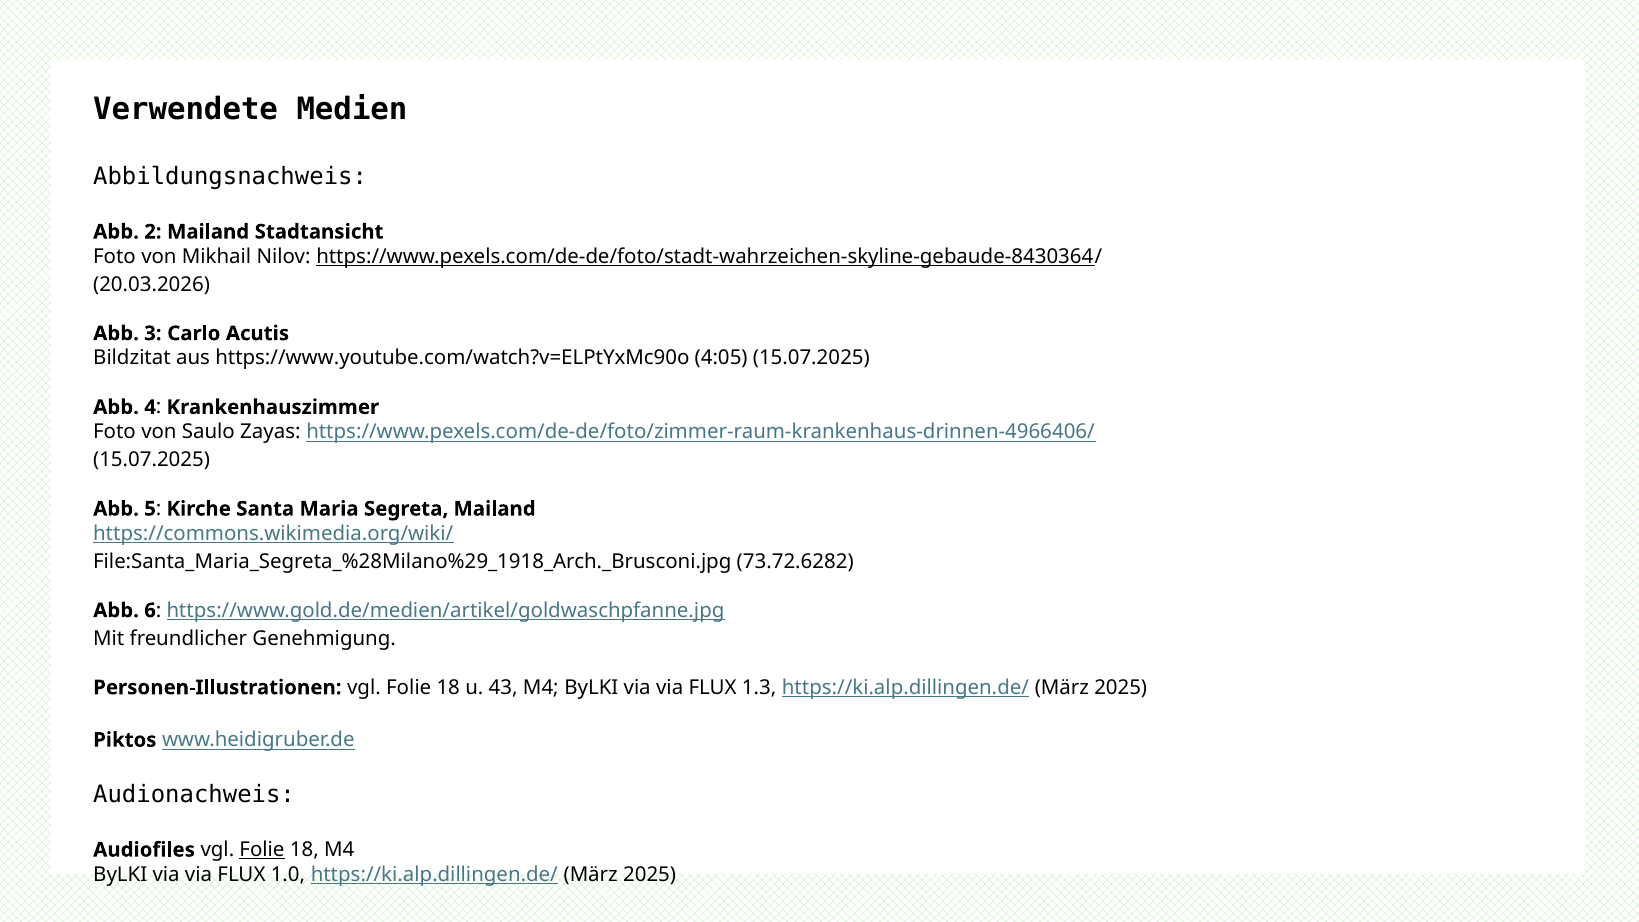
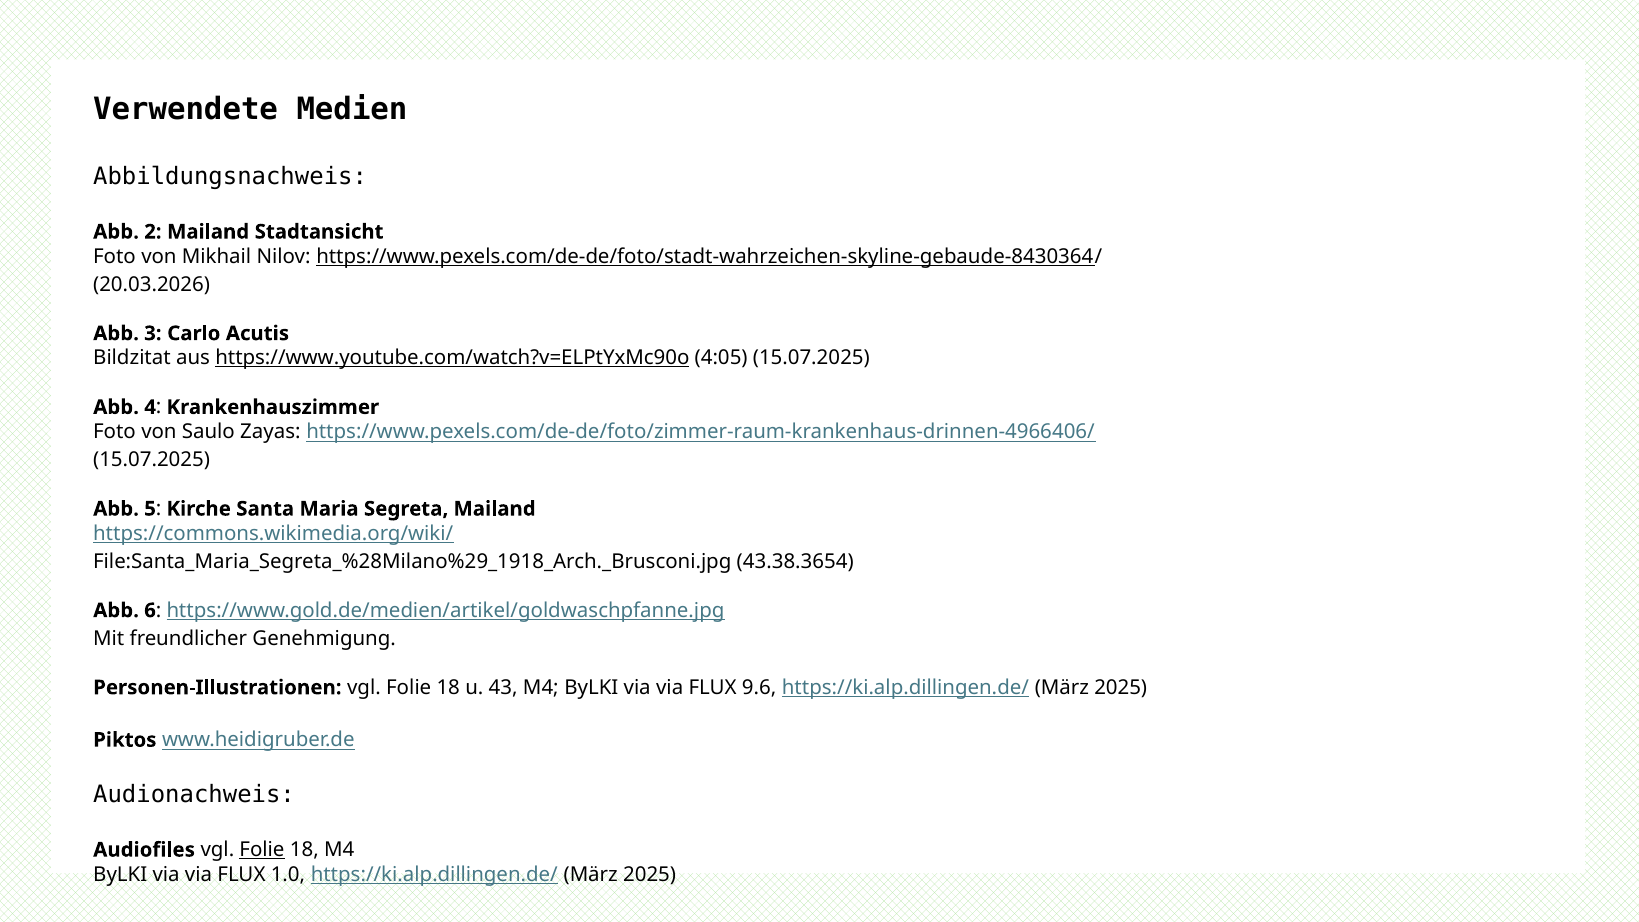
https://www.youtube.com/watch?v=ELPtYxMc90o underline: none -> present
73.72.6282: 73.72.6282 -> 43.38.3654
1.3: 1.3 -> 9.6
